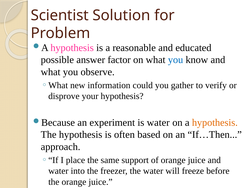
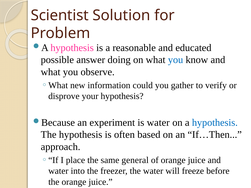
factor: factor -> doing
hypothesis at (215, 123) colour: orange -> blue
support: support -> general
